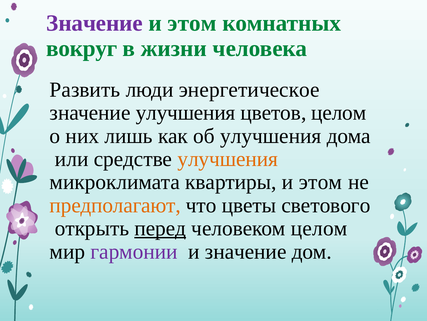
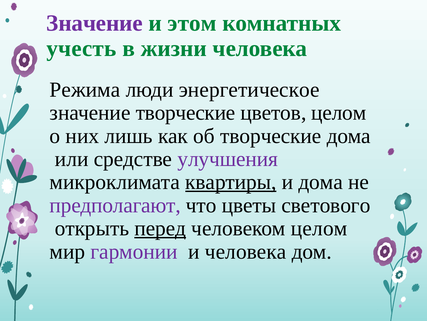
вокруг: вокруг -> учесть
Развить: Развить -> Режима
значение улучшения: улучшения -> творческие
об улучшения: улучшения -> творческие
улучшения at (228, 159) colour: orange -> purple
квартиры underline: none -> present
этом at (321, 182): этом -> дома
предполагают colour: orange -> purple
и значение: значение -> человека
